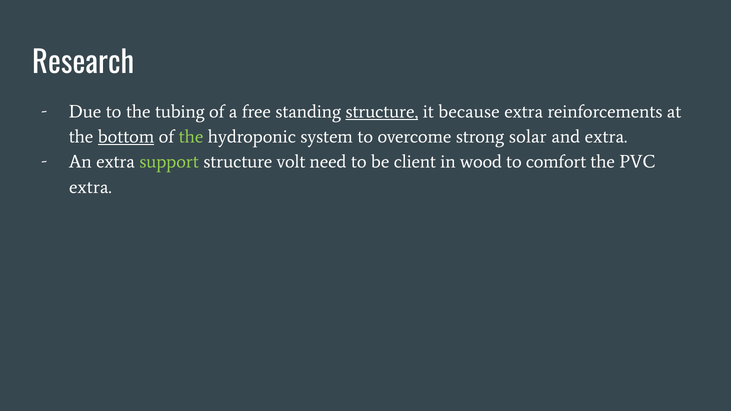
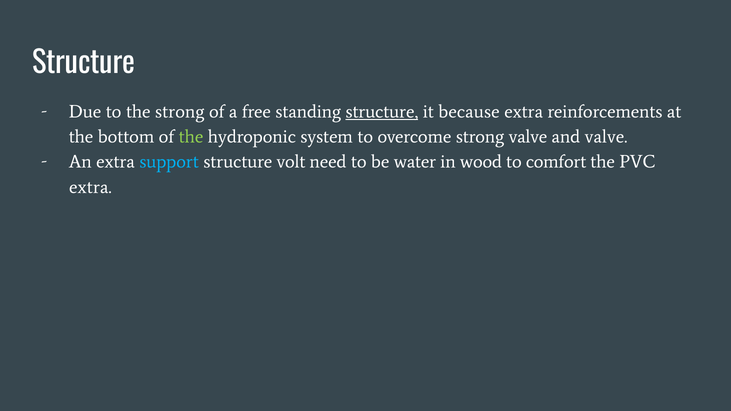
Research at (83, 63): Research -> Structure
the tubing: tubing -> strong
bottom underline: present -> none
strong solar: solar -> valve
and extra: extra -> valve
support colour: light green -> light blue
client: client -> water
